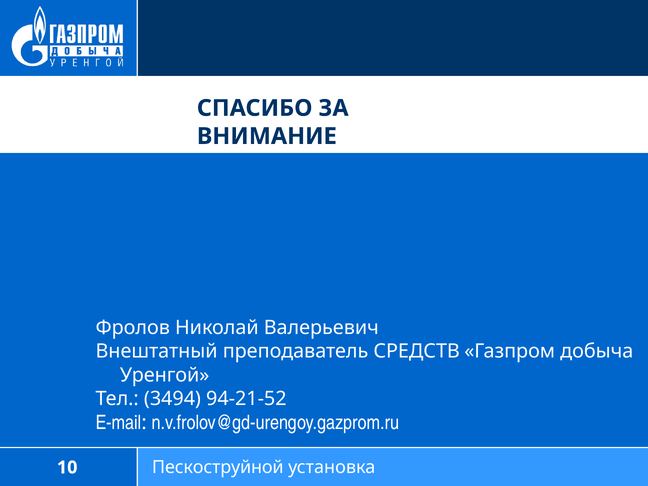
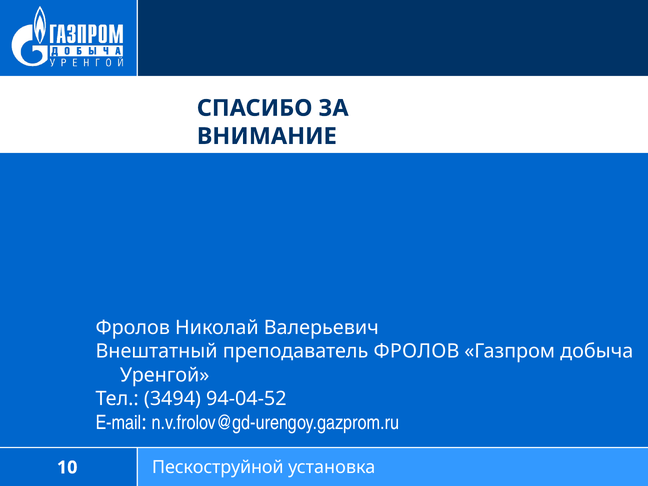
преподаватель СРЕДСТВ: СРЕДСТВ -> ФРОЛОВ
94-21-52: 94-21-52 -> 94-04-52
